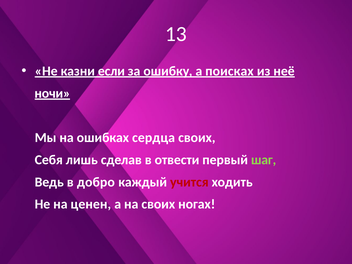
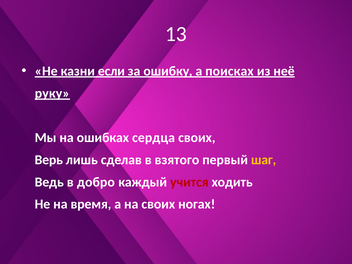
ночи: ночи -> руку
Себя: Себя -> Верь
отвести: отвести -> взятого
шаг colour: light green -> yellow
ценен: ценен -> время
